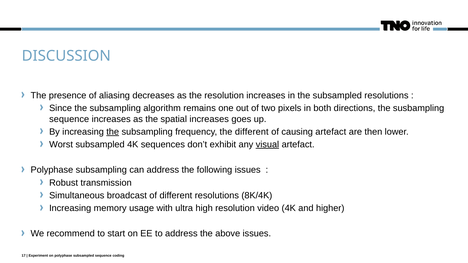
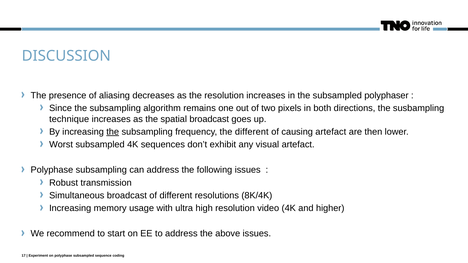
subsampled resolutions: resolutions -> polyphaser
sequence at (69, 119): sequence -> technique
spatial increases: increases -> broadcast
visual underline: present -> none
